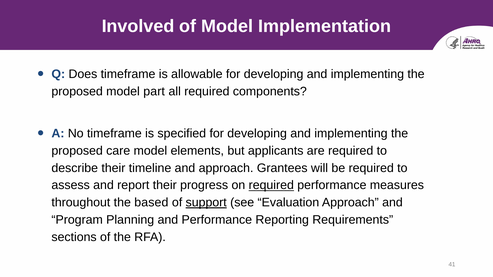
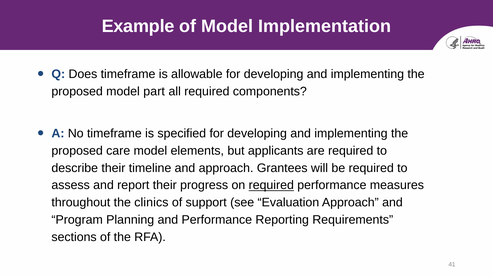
Involved: Involved -> Example
based: based -> clinics
support underline: present -> none
